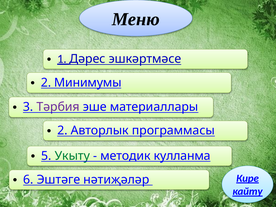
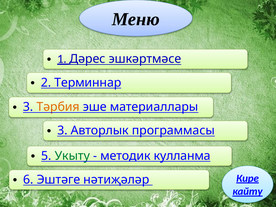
Минимумы: Минимумы -> Терминнар
Тәрбия colour: purple -> orange
2 at (62, 131): 2 -> 3
